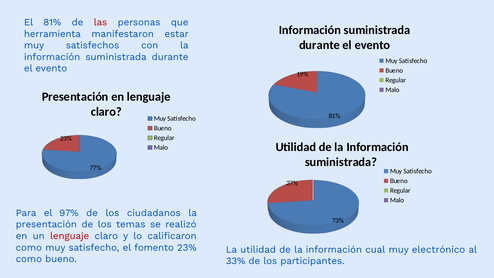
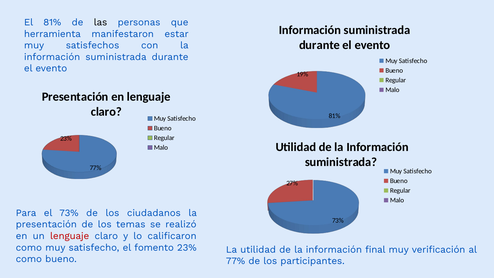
las colour: red -> black
el 97%: 97% -> 73%
cual: cual -> final
electrónico: electrónico -> verificación
33% at (236, 261): 33% -> 77%
